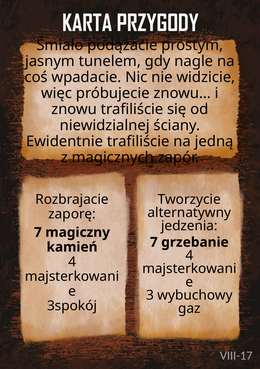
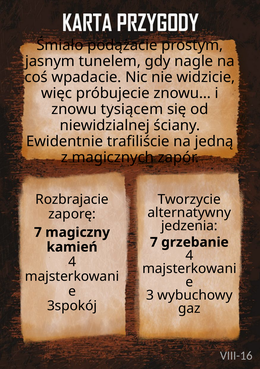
znowu trafiliście: trafiliście -> tysiącem
VIII-17: VIII-17 -> VIII-16
